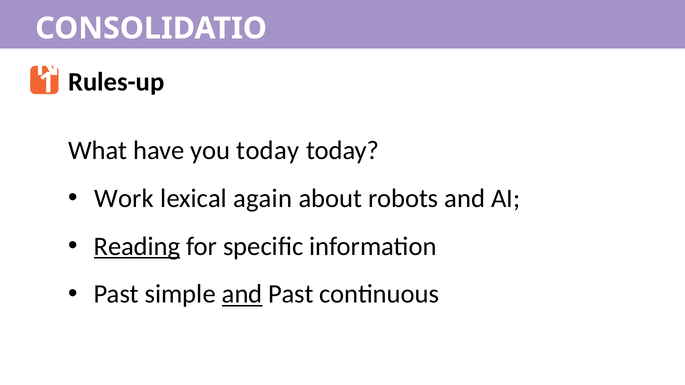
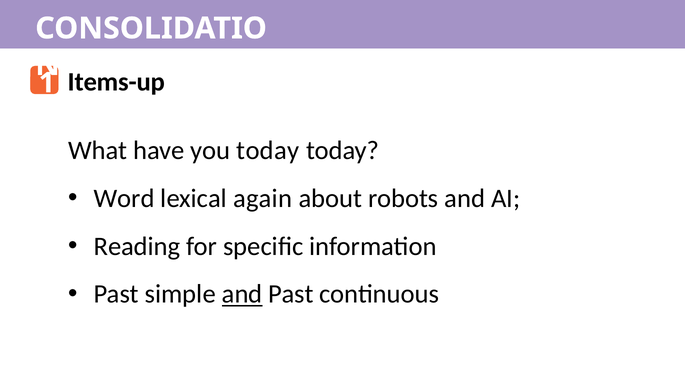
Rules-up: Rules-up -> Items-up
Work: Work -> Word
Reading underline: present -> none
